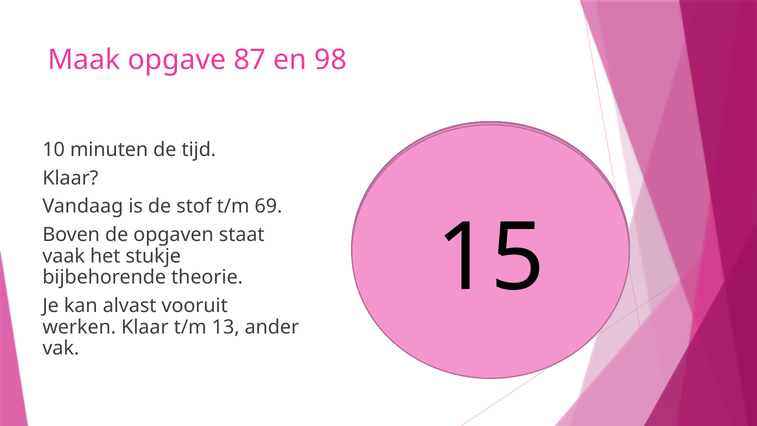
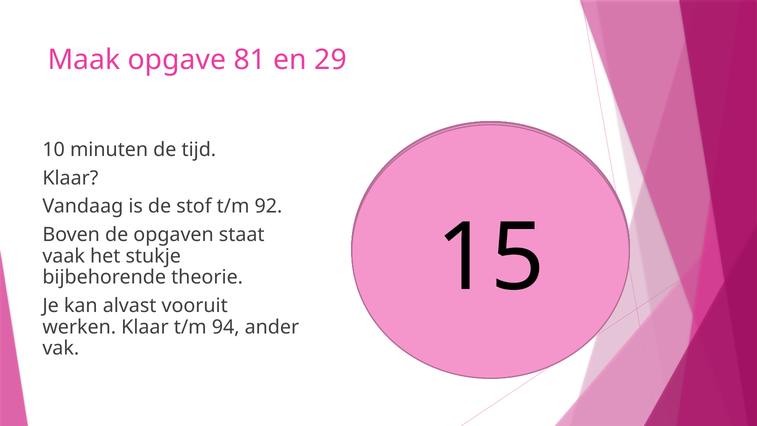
87: 87 -> 81
98: 98 -> 29
69: 69 -> 92
t/m 13: 13 -> 94
